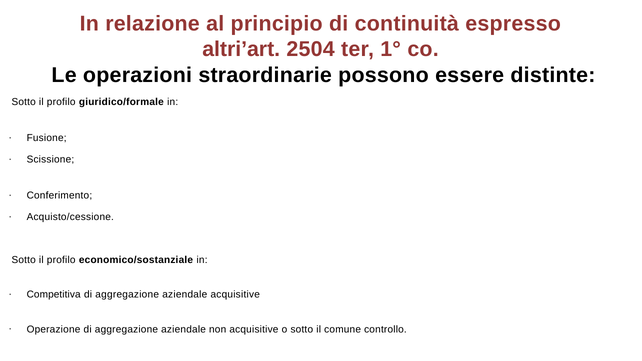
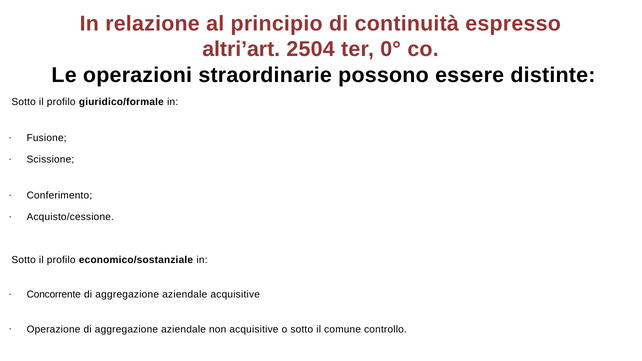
1°: 1° -> 0°
Competitiva: Competitiva -> Concorrente
